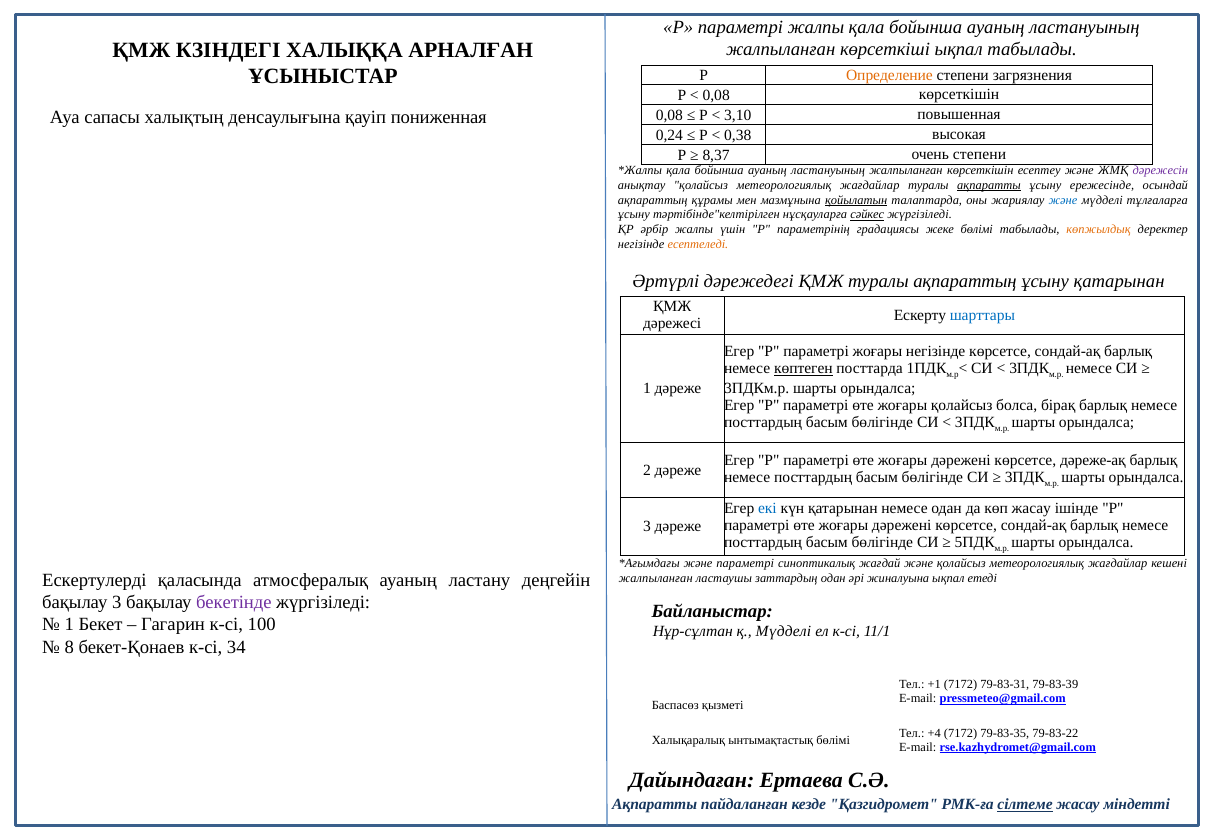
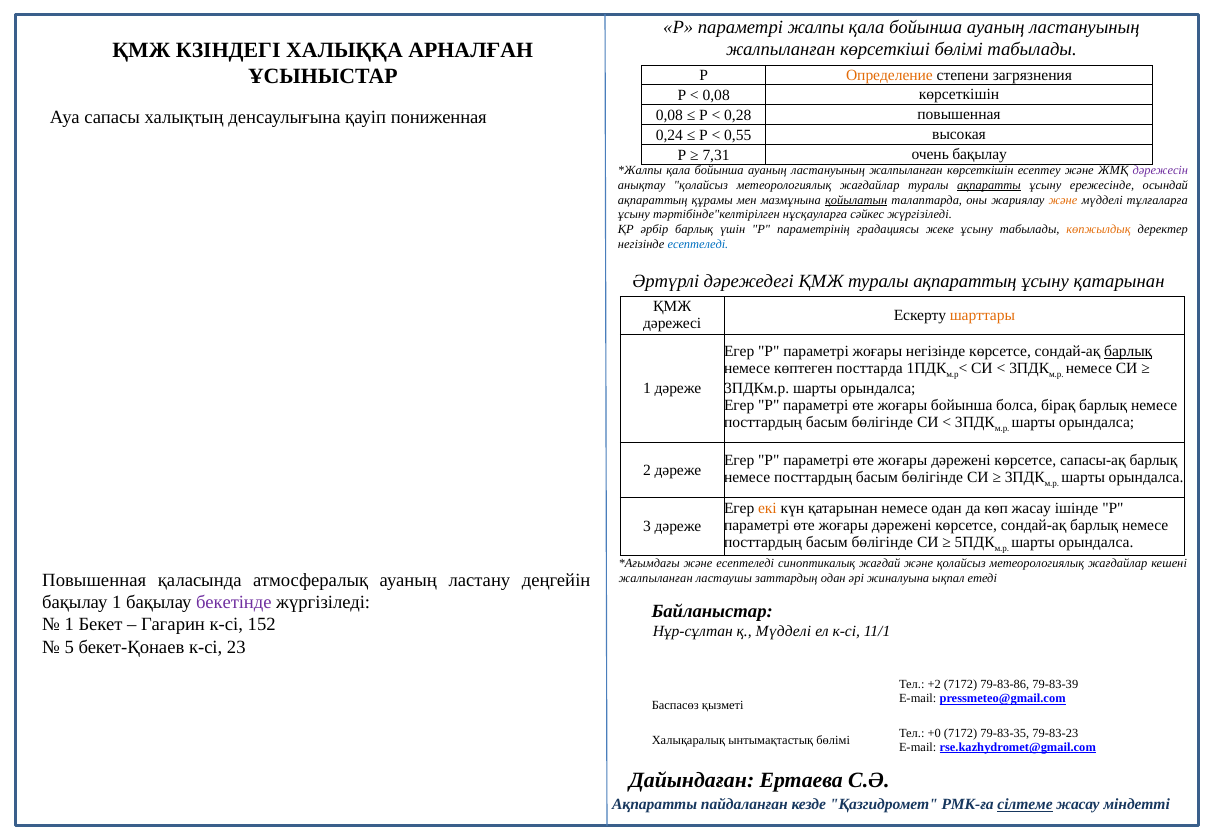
көрсеткіші ықпал: ықпал -> бөлімі
3,10: 3,10 -> 0,28
0,38: 0,38 -> 0,55
8,37: 8,37 -> 7,31
очень степени: степени -> бақылау
және at (1063, 200) colour: blue -> orange
сәйкес underline: present -> none
әрбір жалпы: жалпы -> барлық
жеке бөлімі: бөлімі -> ұсыну
есептеледі at (698, 245) colour: orange -> blue
шарттары colour: blue -> orange
барлық at (1128, 352) underline: none -> present
көптеген underline: present -> none
жоғары қолайсыз: қолайсыз -> бойынша
дәреже-ақ: дәреже-ақ -> сапасы-ақ
екі colour: blue -> orange
және параметрі: параметрі -> есептеледі
Ескертулерді at (94, 580): Ескертулерді -> Повышенная
бақылау 3: 3 -> 1
100: 100 -> 152
8: 8 -> 5
34: 34 -> 23
+1: +1 -> +2
79-83-31: 79-83-31 -> 79-83-86
+4: +4 -> +0
79-83-22: 79-83-22 -> 79-83-23
